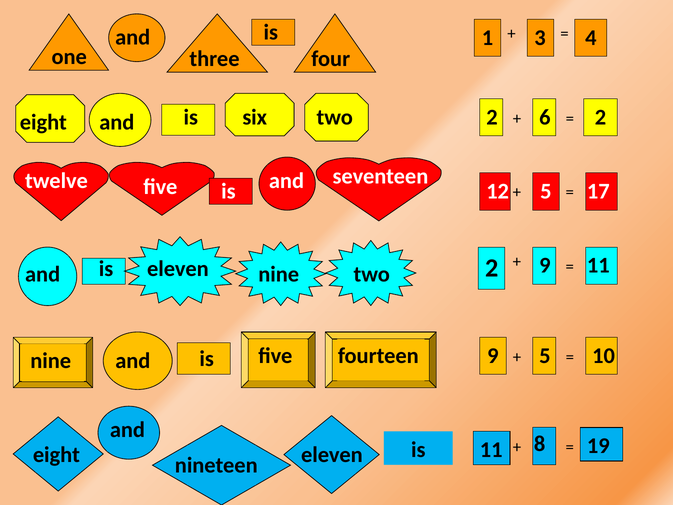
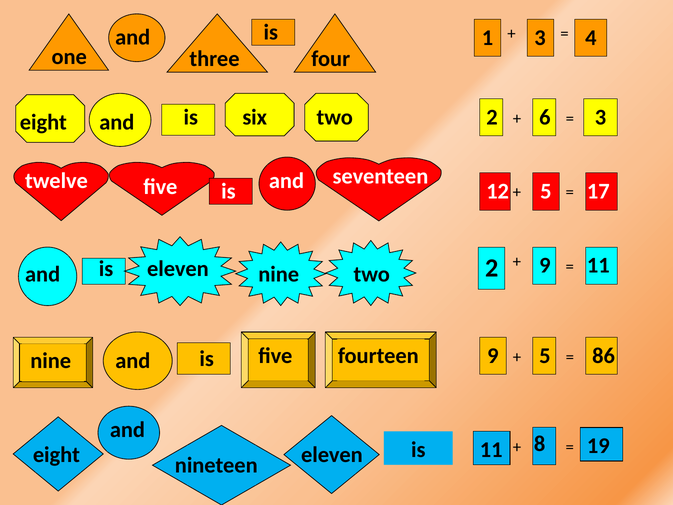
2 at (600, 117): 2 -> 3
10: 10 -> 86
